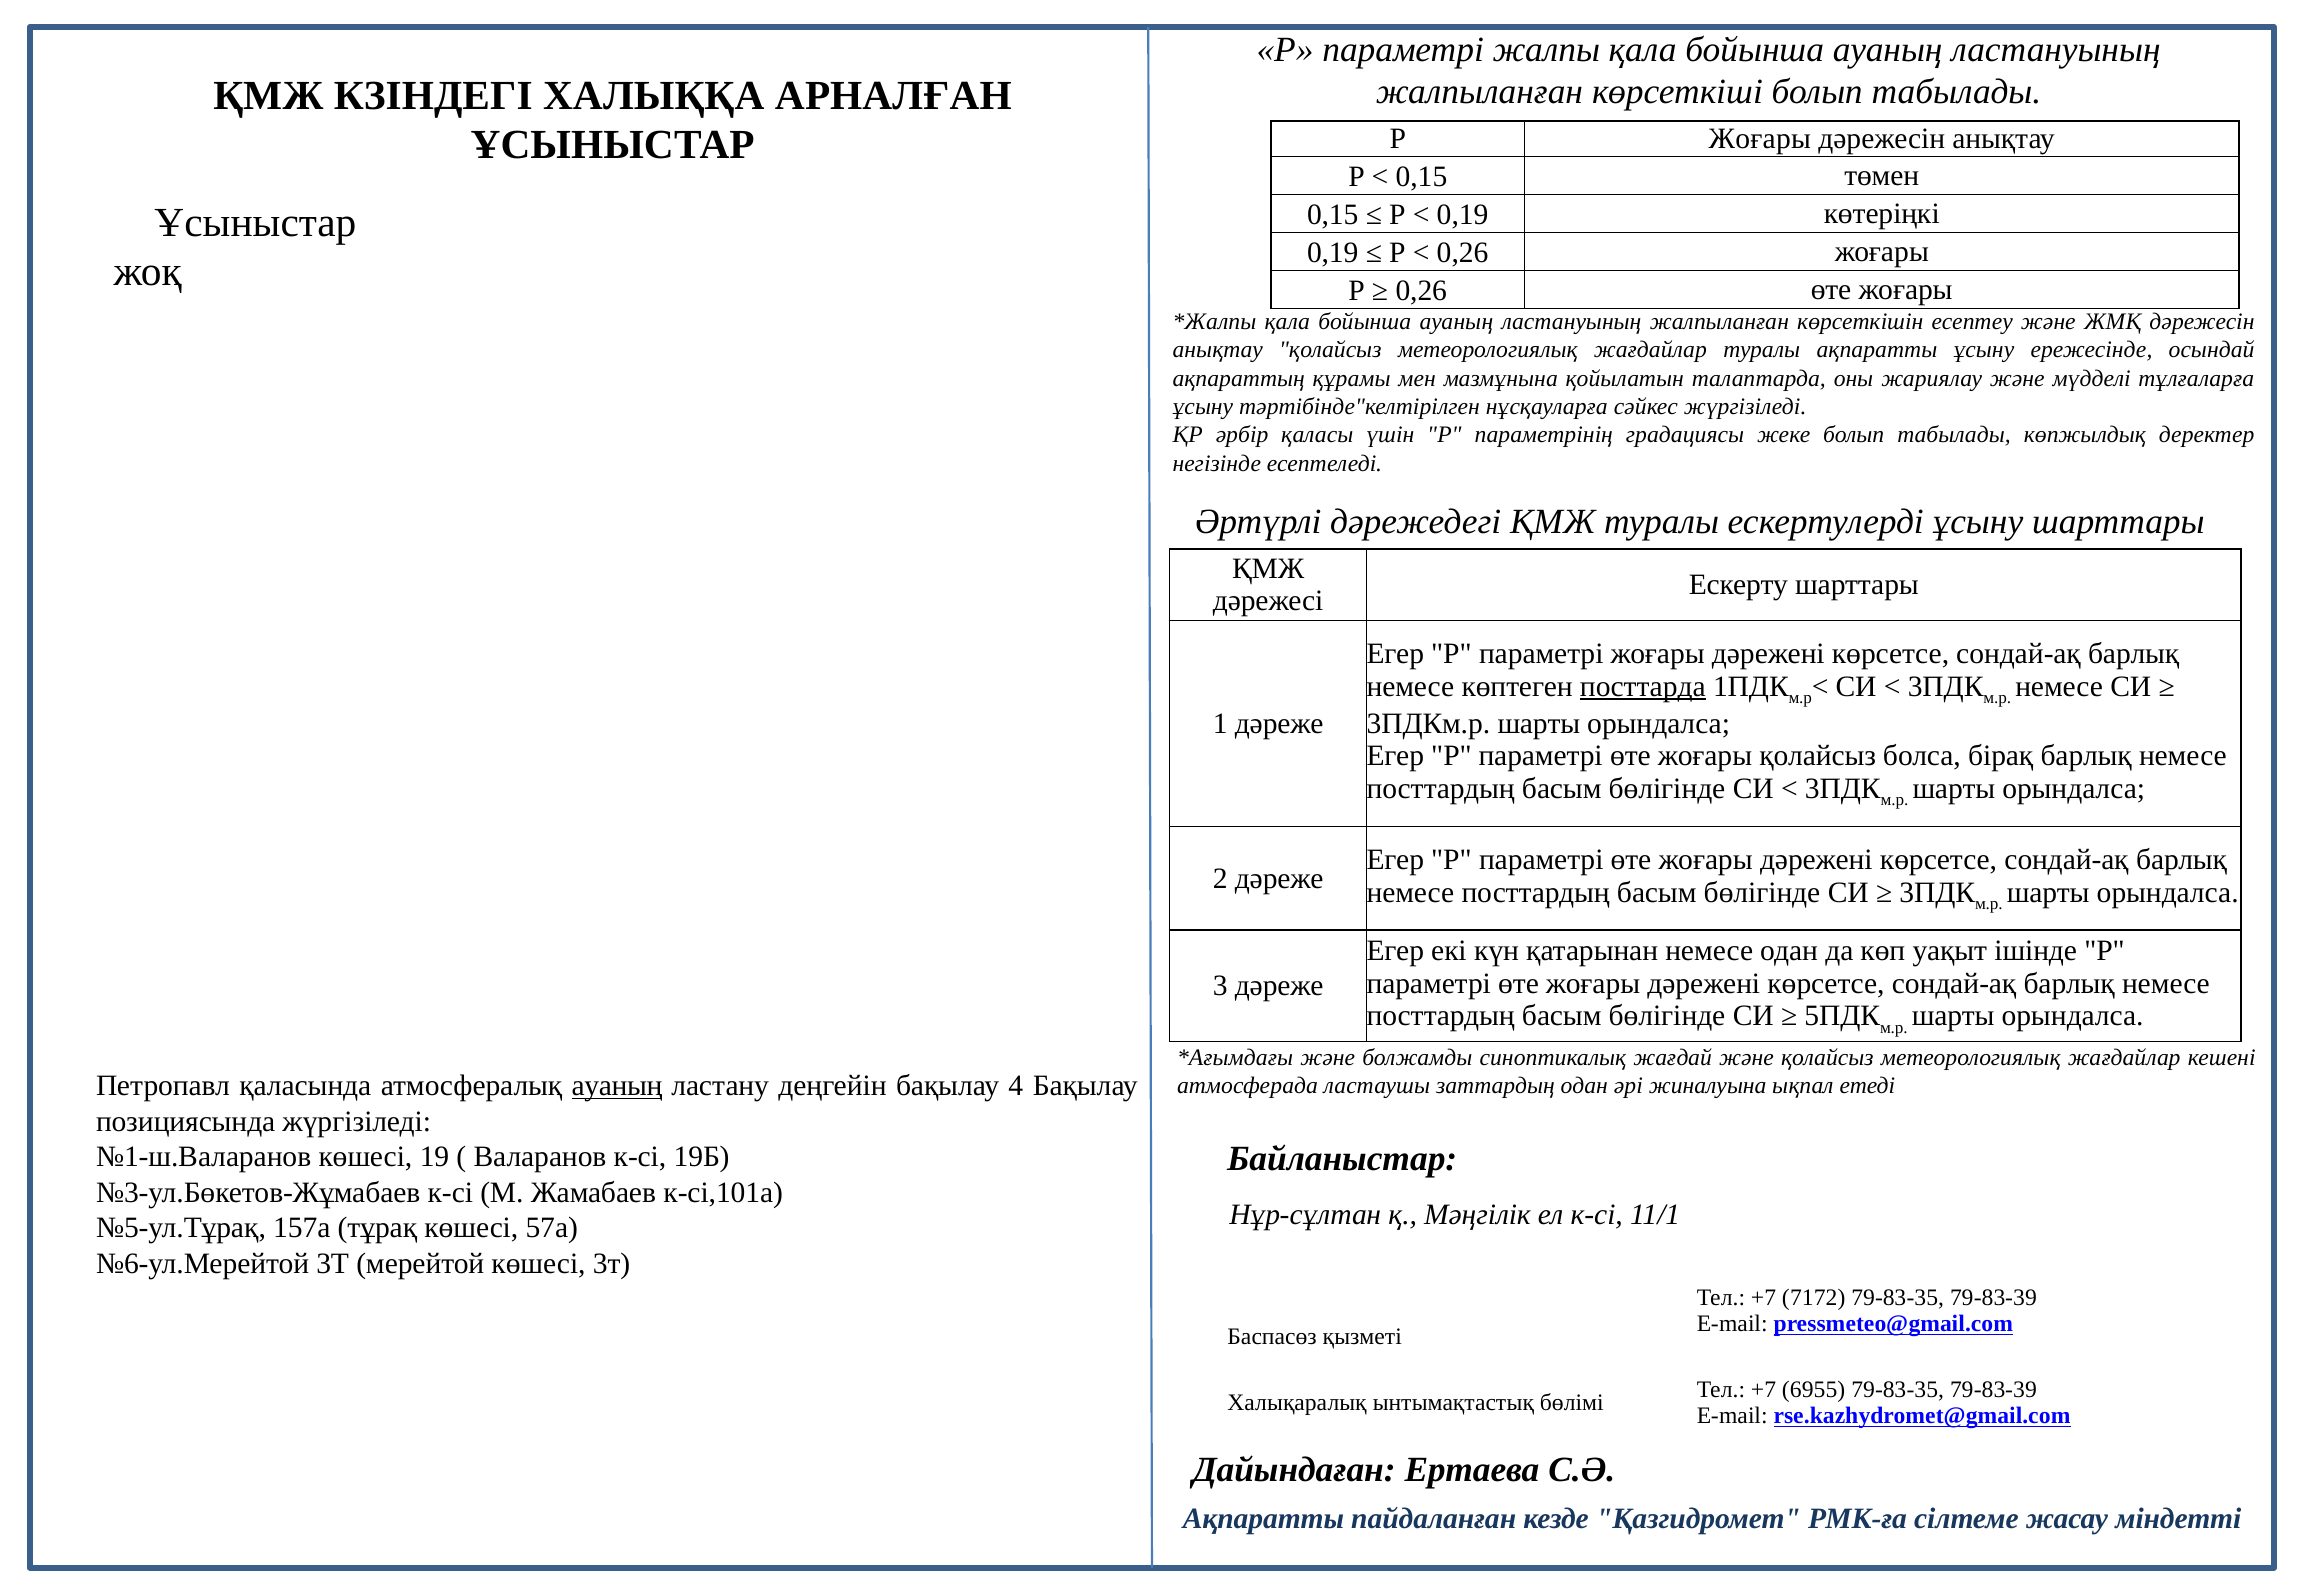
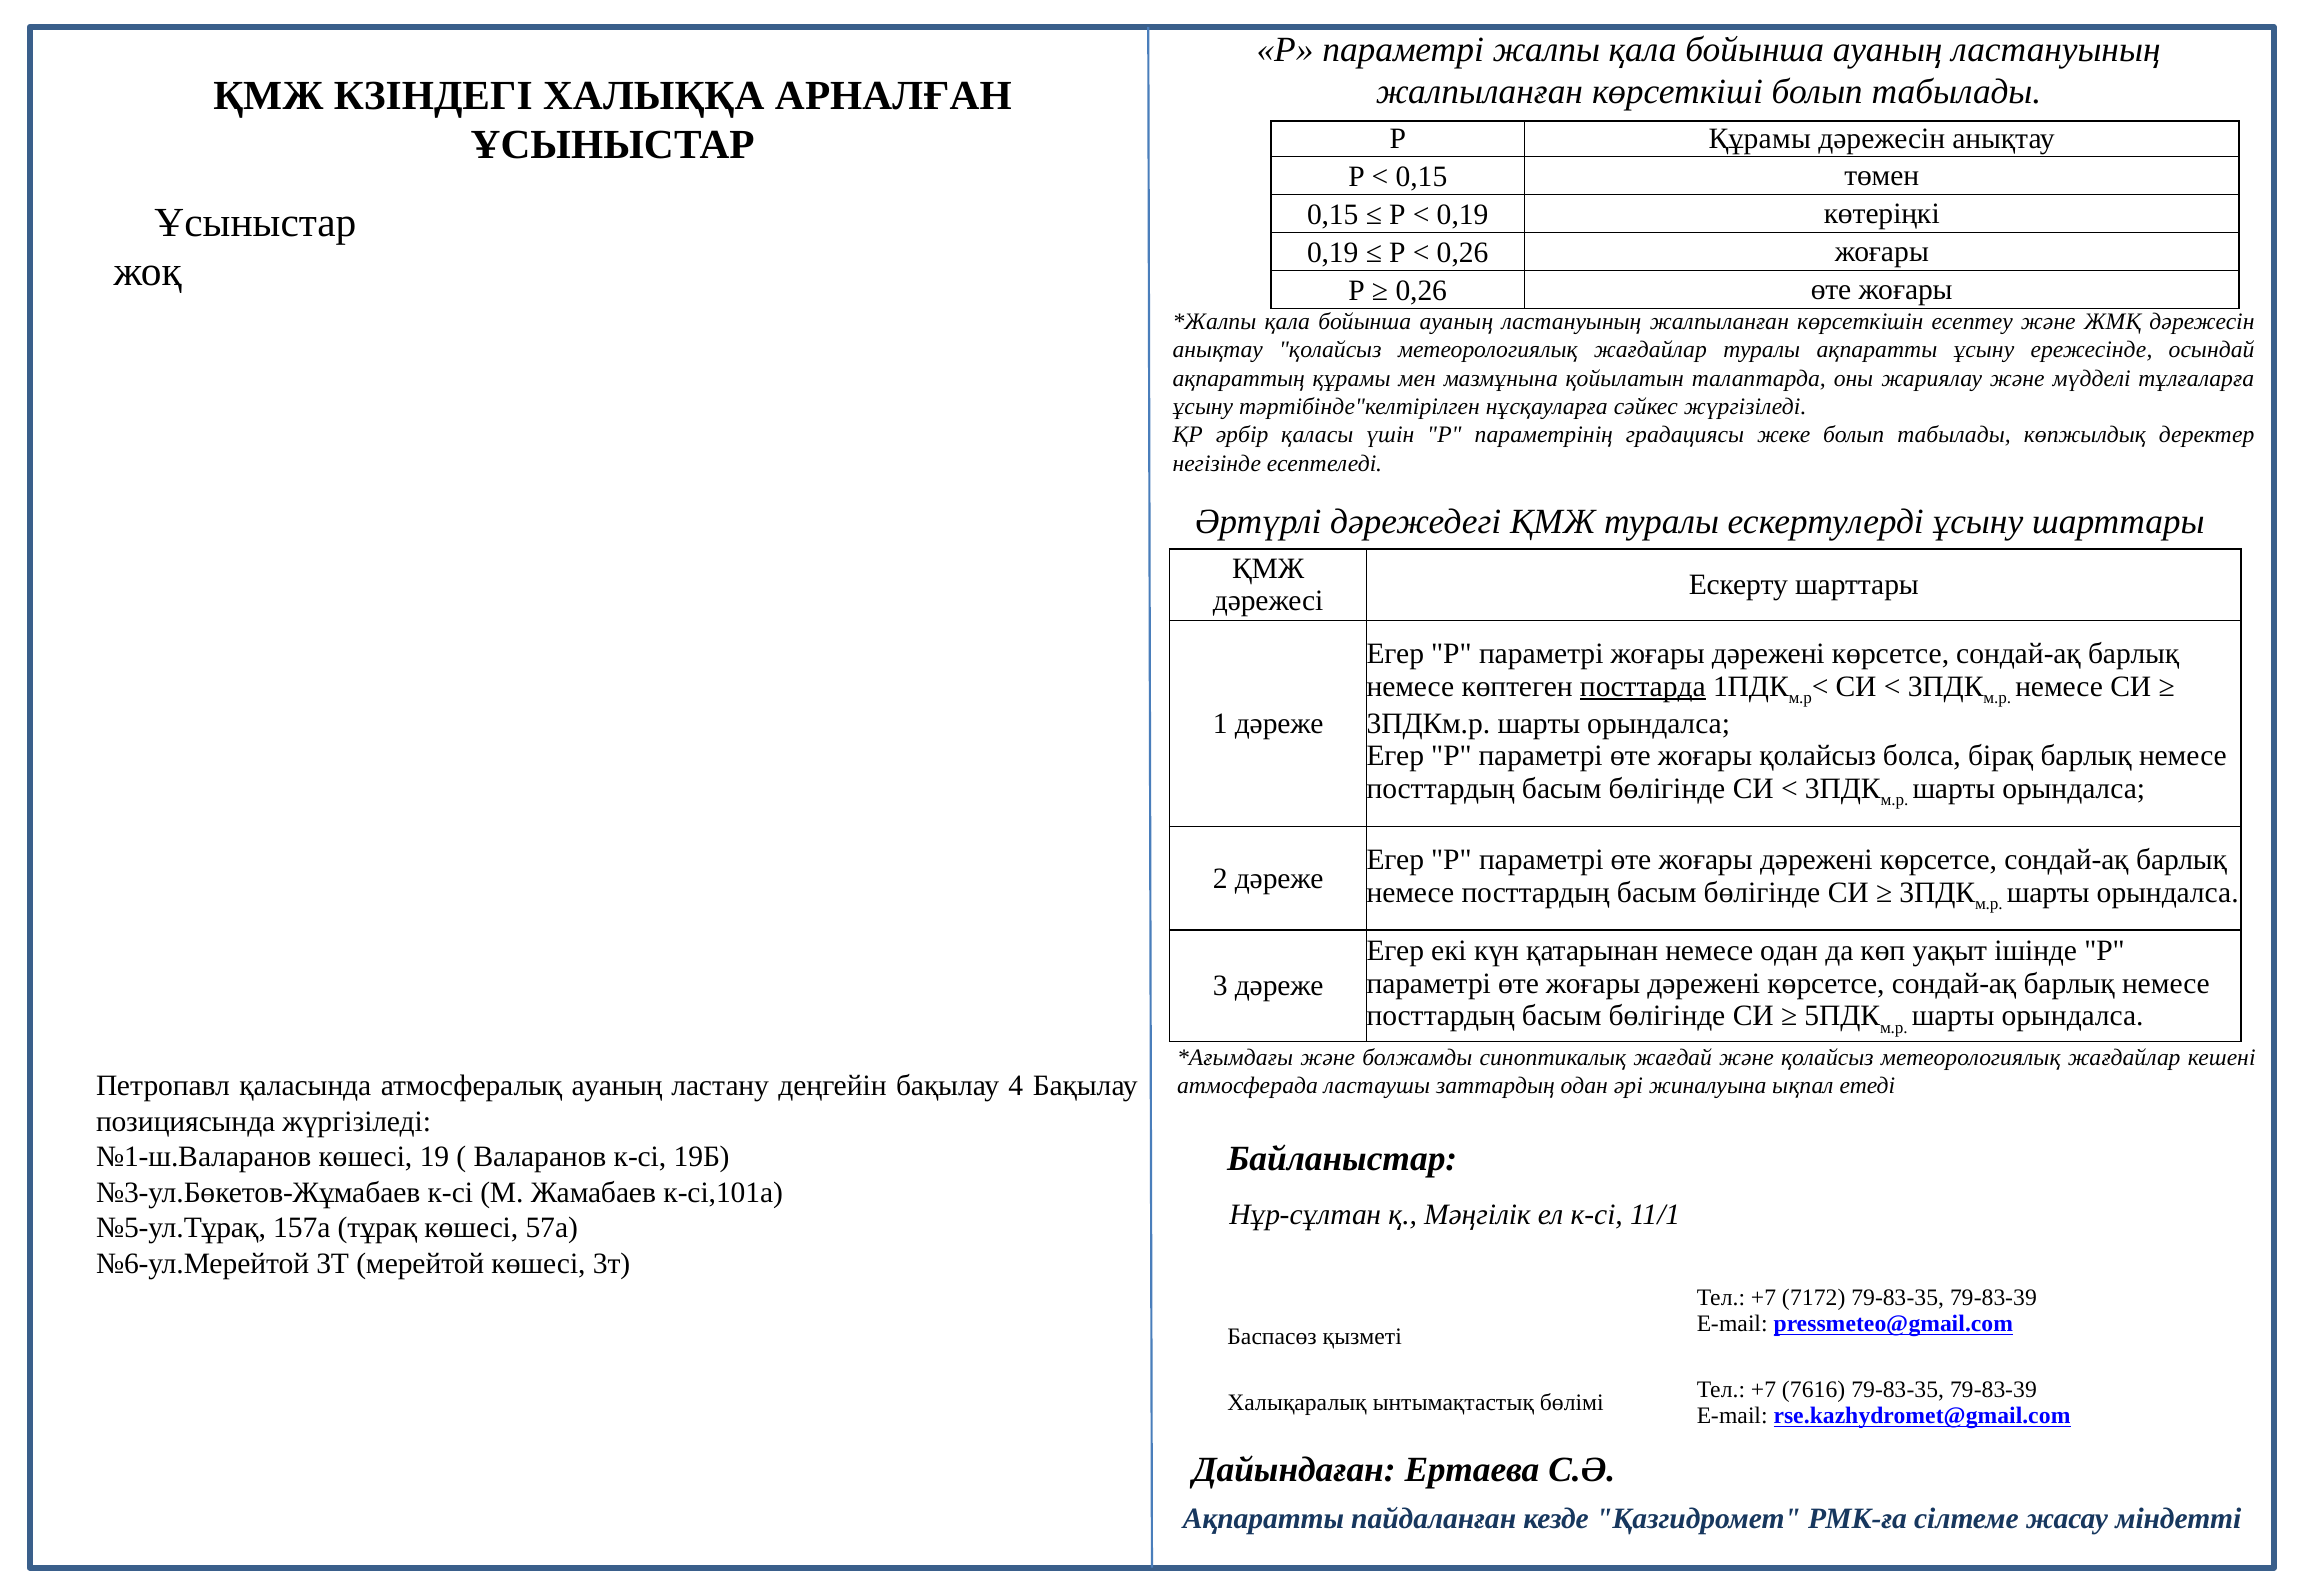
Р Жоғары: Жоғары -> Құрамы
ауаның at (617, 1086) underline: present -> none
6955: 6955 -> 7616
